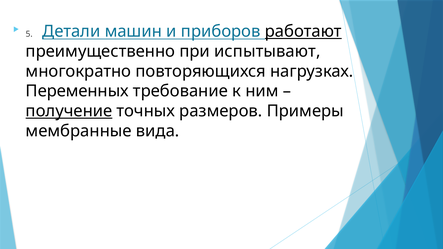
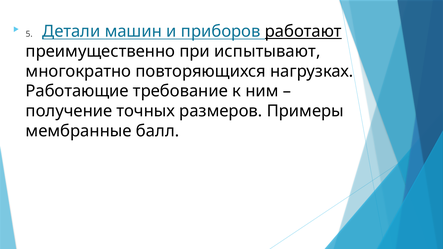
Переменных: Переменных -> Работающие
получение underline: present -> none
вида: вида -> балл
